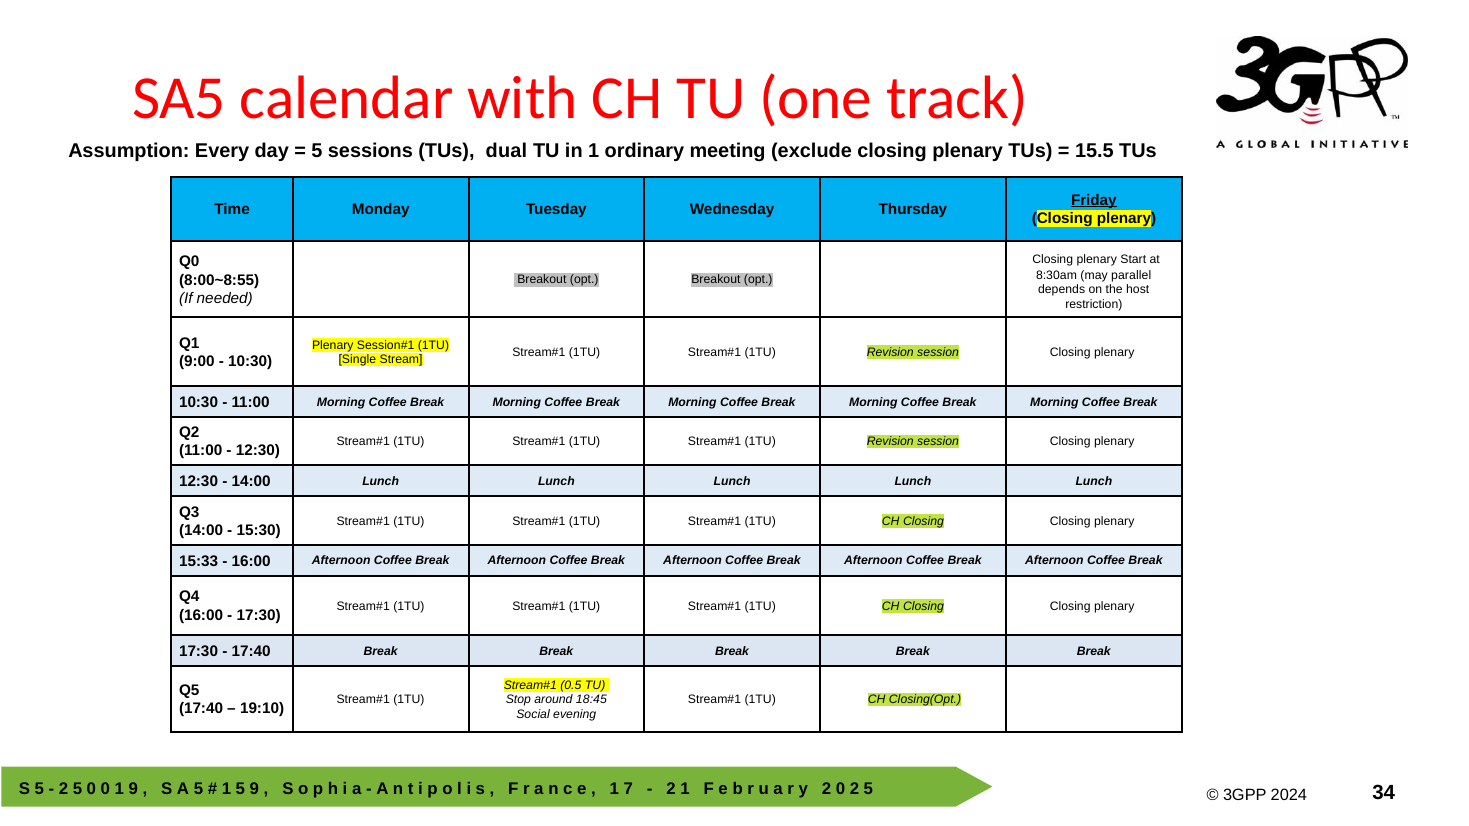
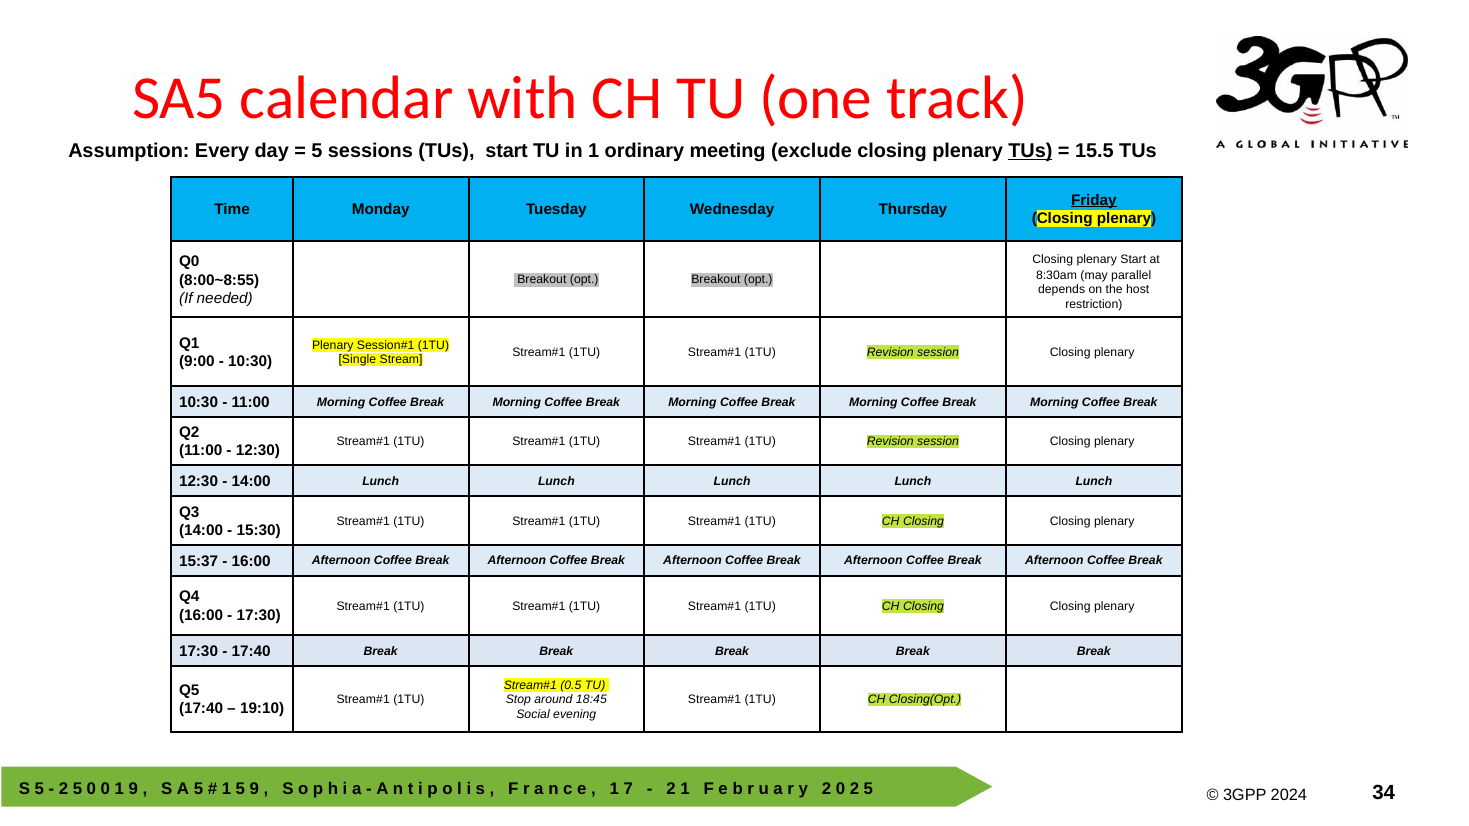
TUs dual: dual -> start
TUs at (1030, 151) underline: none -> present
15:33: 15:33 -> 15:37
